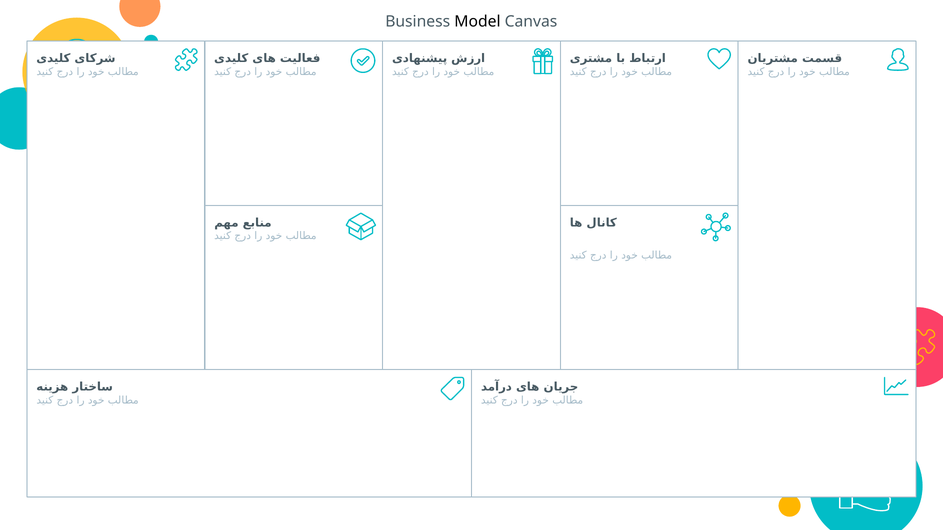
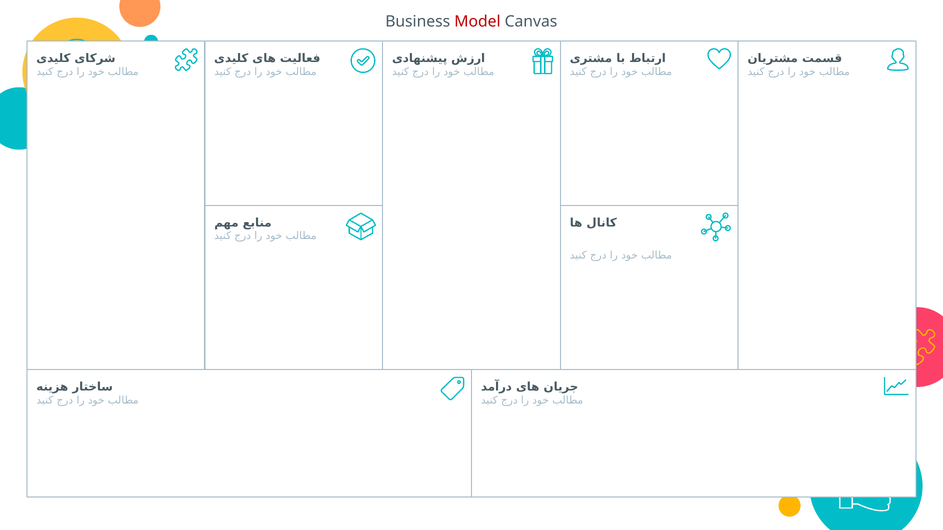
Model colour: black -> red
